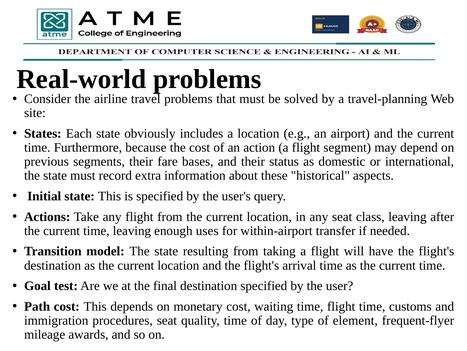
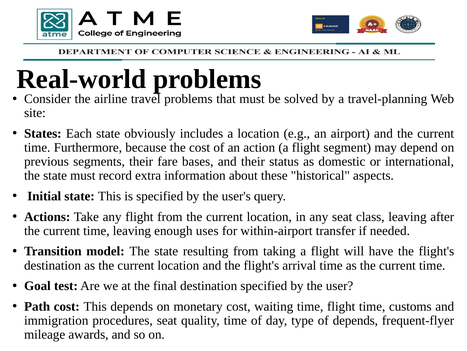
of element: element -> depends
